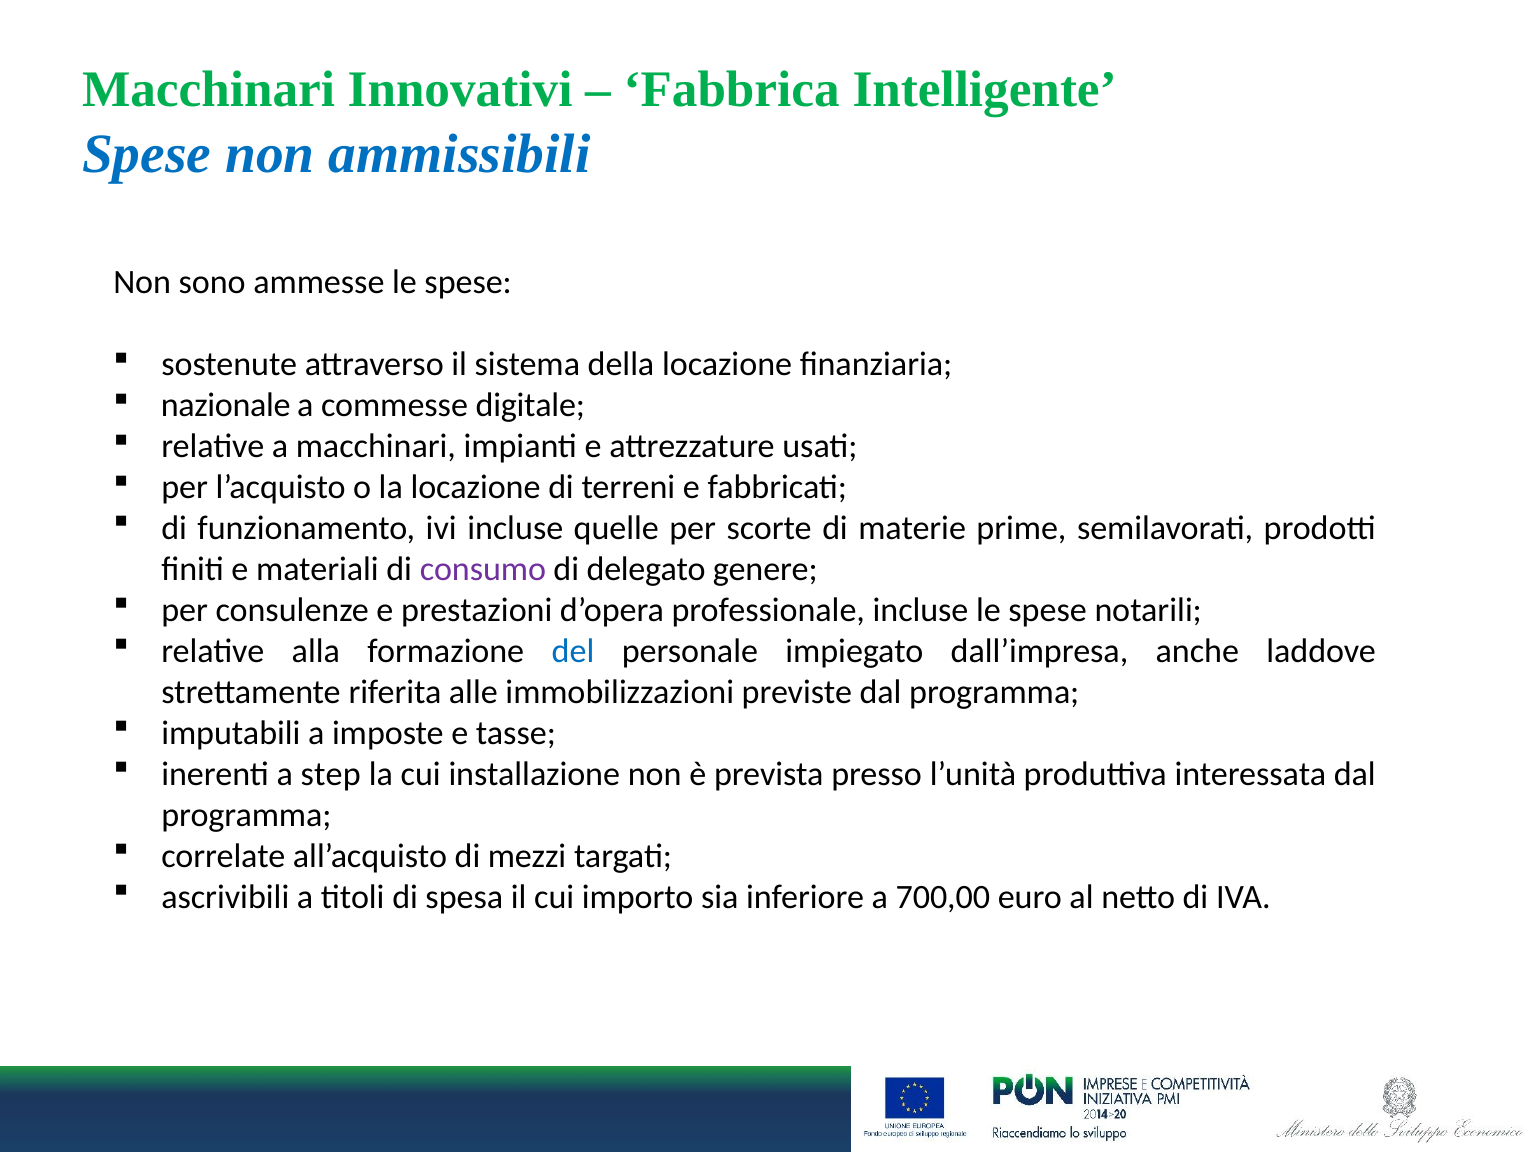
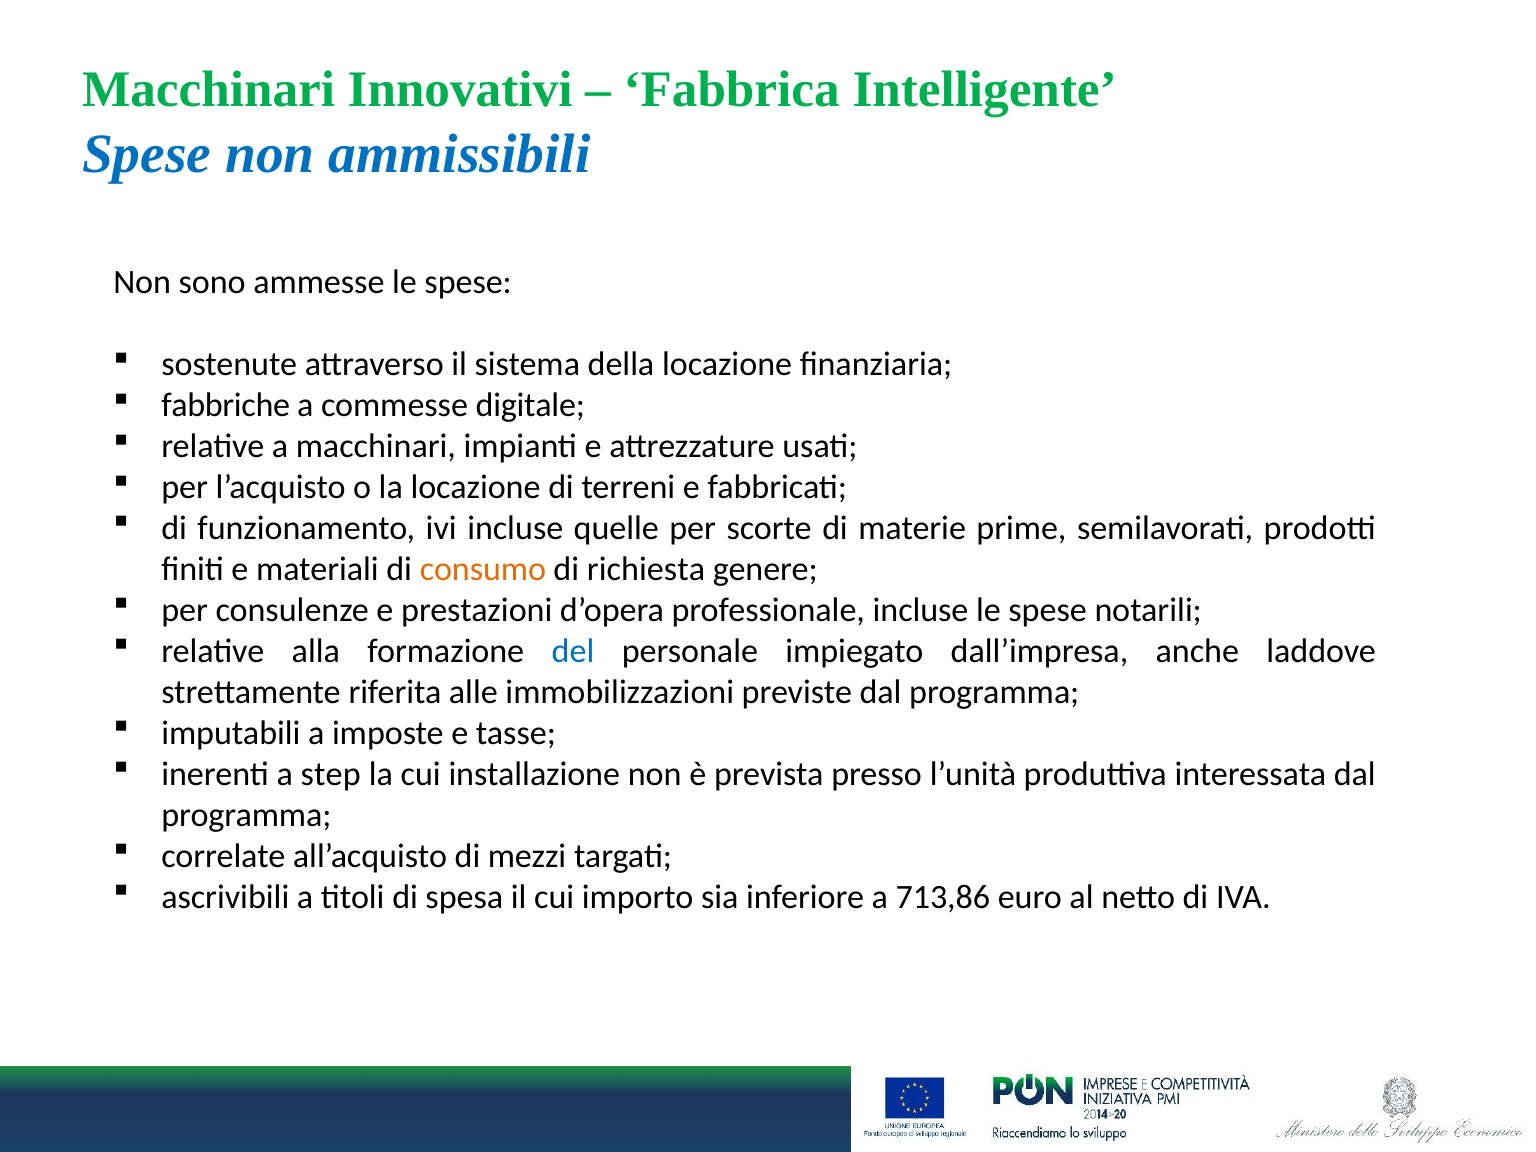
nazionale: nazionale -> fabbriche
consumo colour: purple -> orange
delegato: delegato -> richiesta
700,00: 700,00 -> 713,86
